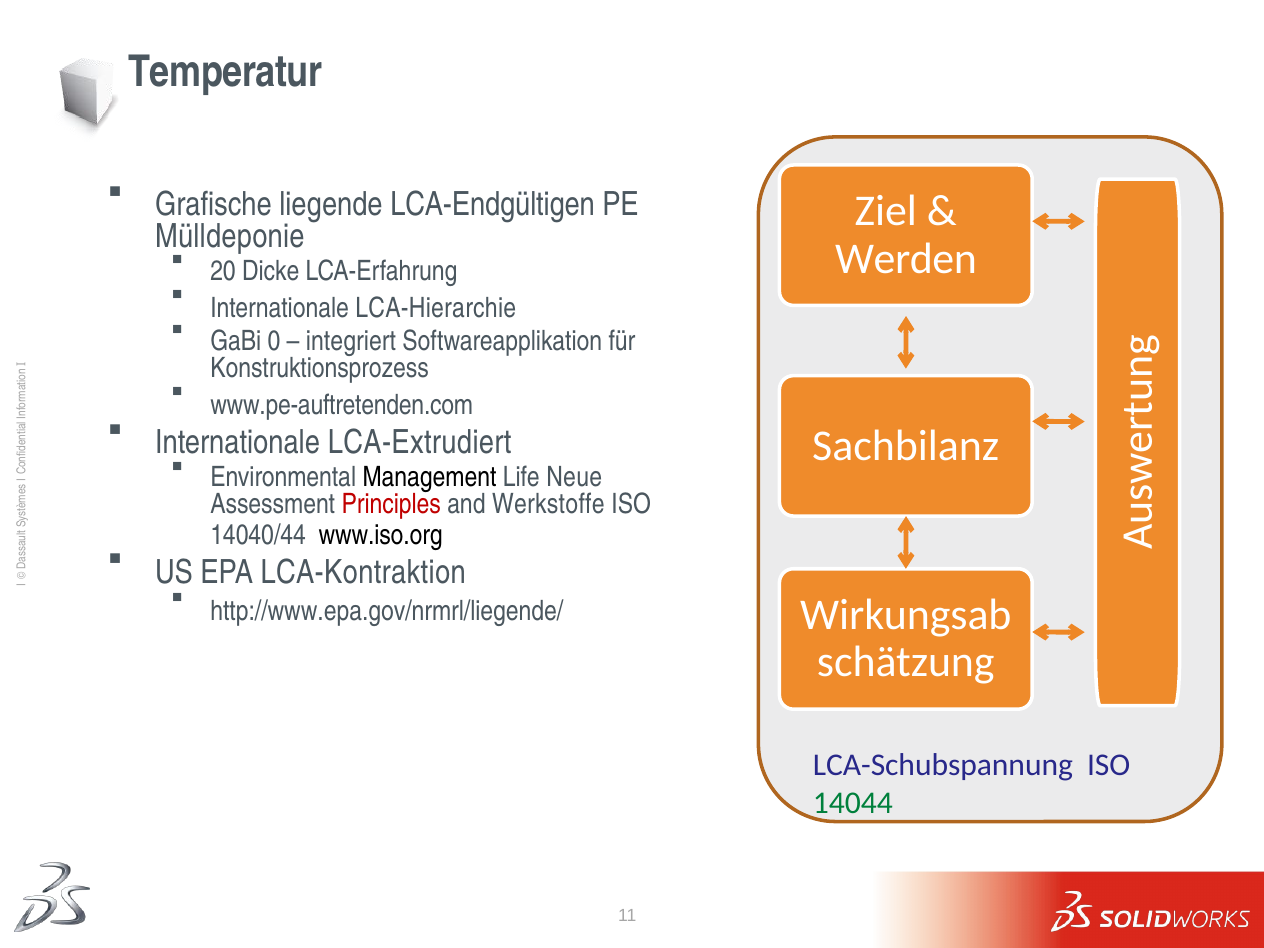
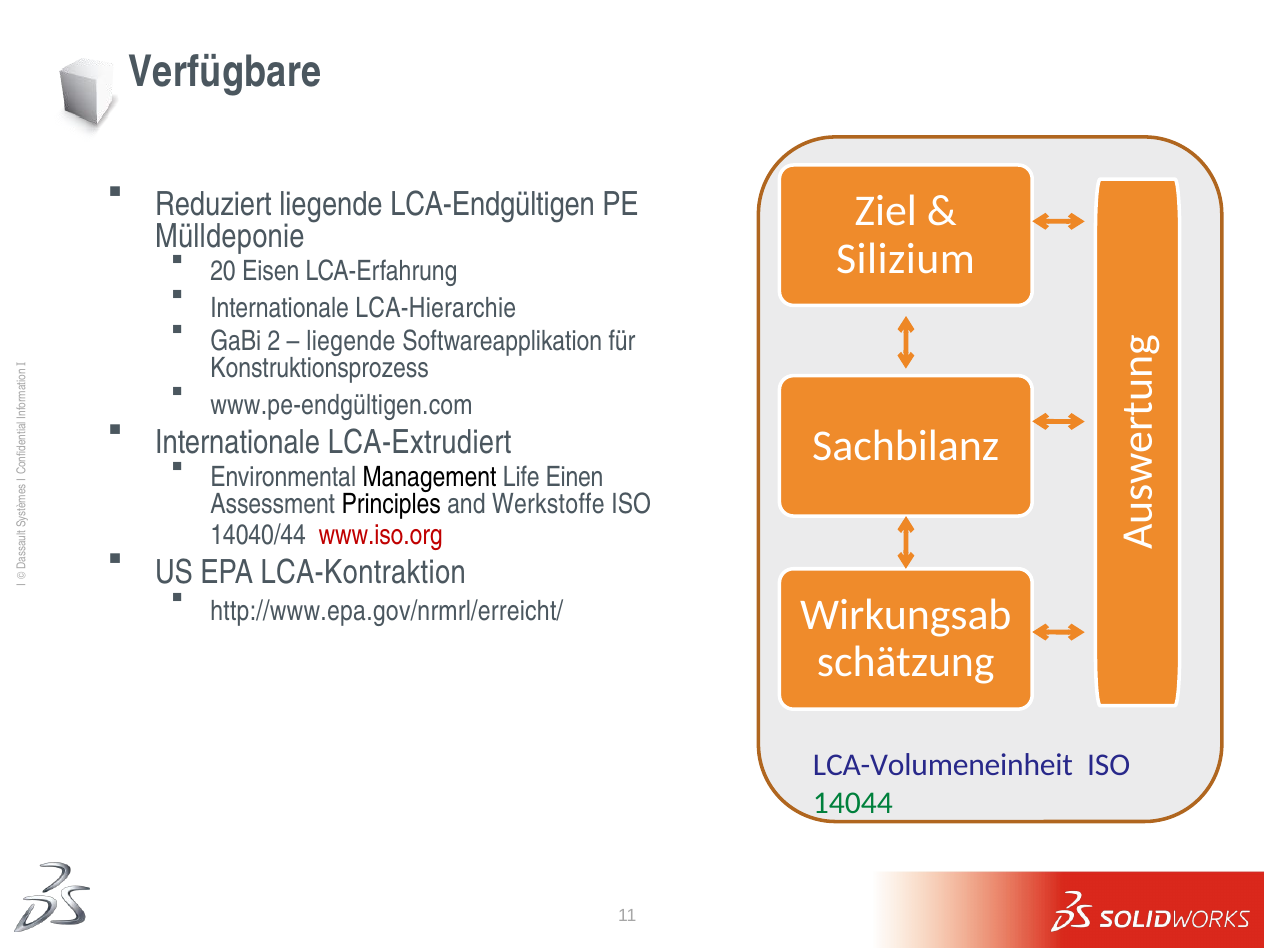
Temperatur: Temperatur -> Verfügbare
Grafische: Grafische -> Reduziert
Werden: Werden -> Silizium
Dicke: Dicke -> Eisen
0: 0 -> 2
integriert at (351, 341): integriert -> liegende
www.pe-auftretenden.com: www.pe-auftretenden.com -> www.pe-endgültigen.com
Neue: Neue -> Einen
Principles colour: red -> black
www.iso.org colour: black -> red
http://www.epa.gov/nrmrl/liegende/: http://www.epa.gov/nrmrl/liegende/ -> http://www.epa.gov/nrmrl/erreicht/
LCA-Schubspannung: LCA-Schubspannung -> LCA-Volumeneinheit
